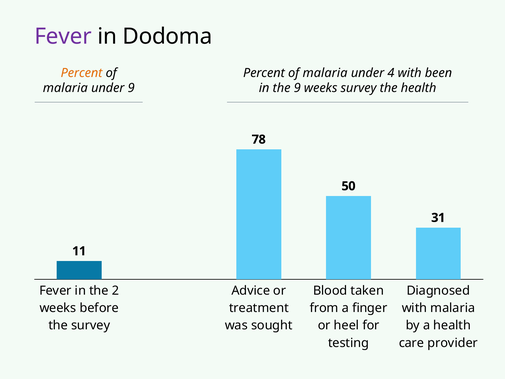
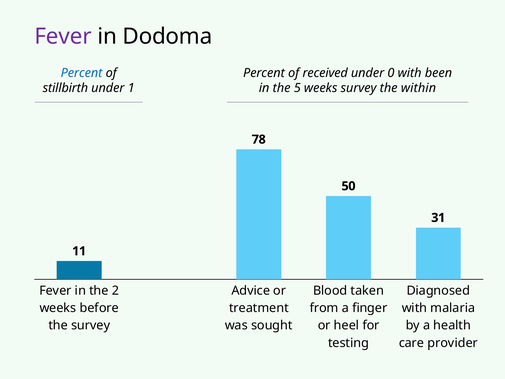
Percent at (82, 73) colour: orange -> blue
malaria at (325, 73): malaria -> received
4: 4 -> 0
malaria at (65, 88): malaria -> stillbirth
under 9: 9 -> 1
the 9: 9 -> 5
the health: health -> within
